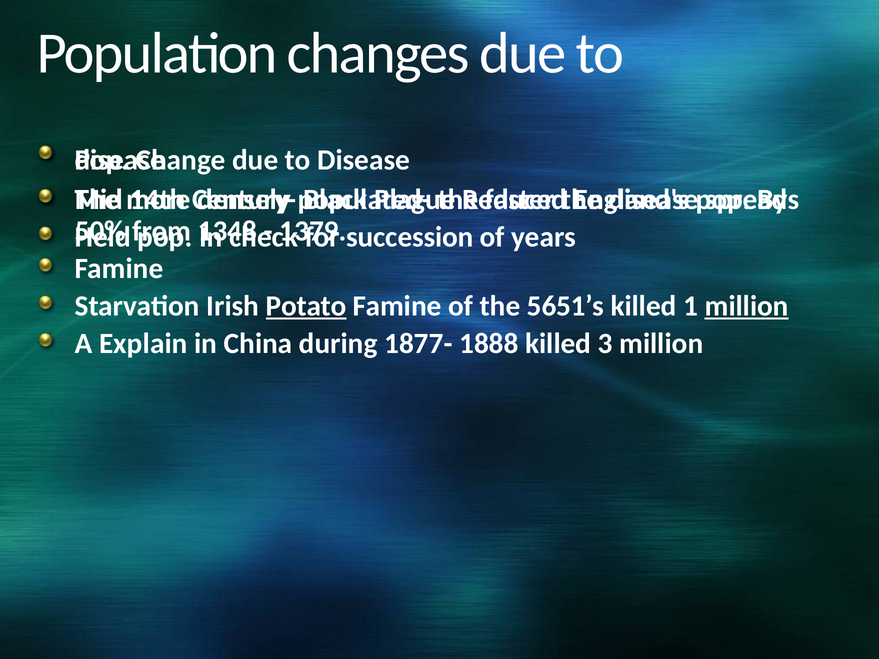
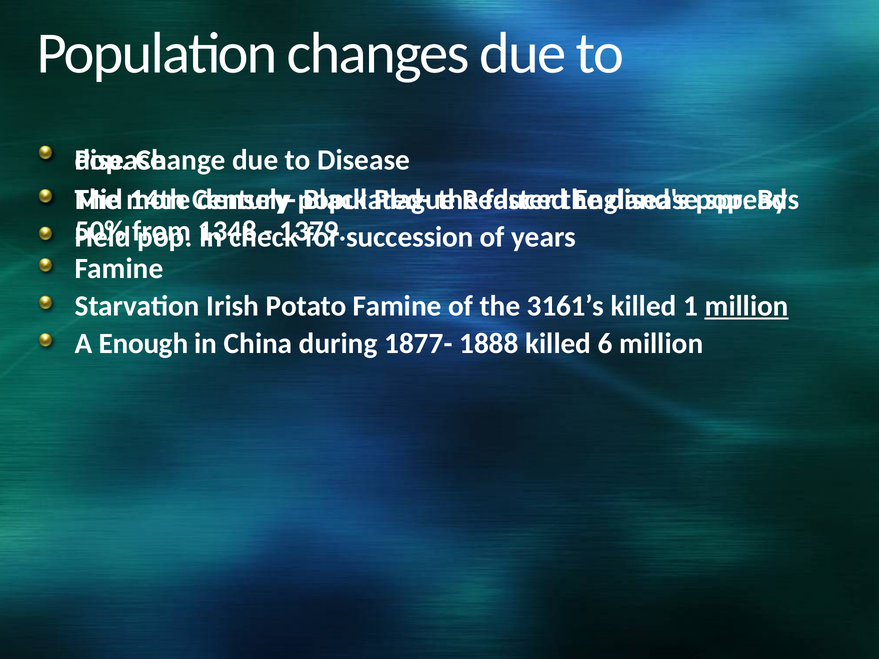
Potato underline: present -> none
5651’s: 5651’s -> 3161’s
Explain: Explain -> Enough
3: 3 -> 6
